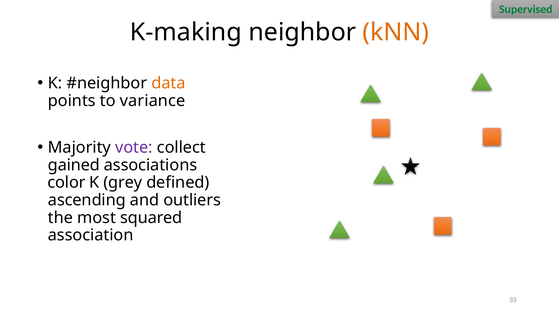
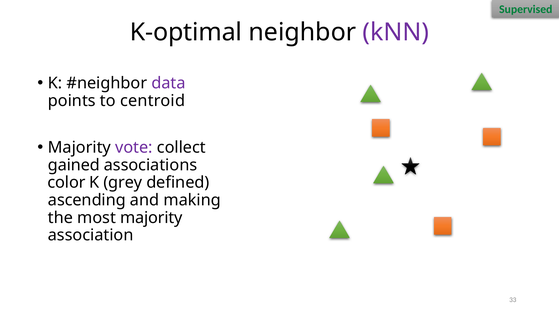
K-making: K-making -> K-optimal
kNN colour: orange -> purple
data colour: orange -> purple
variance: variance -> centroid
outliers: outliers -> making
most squared: squared -> majority
